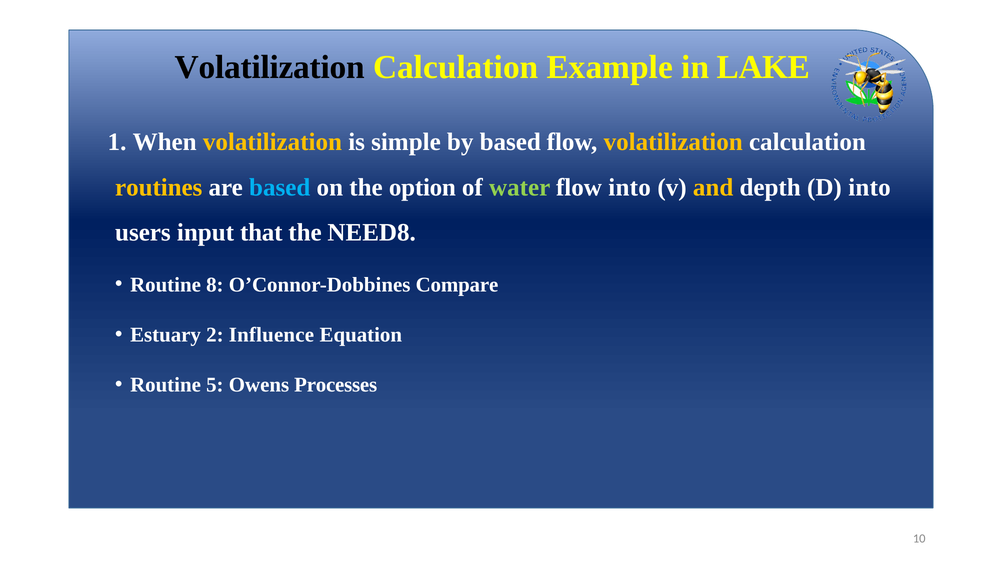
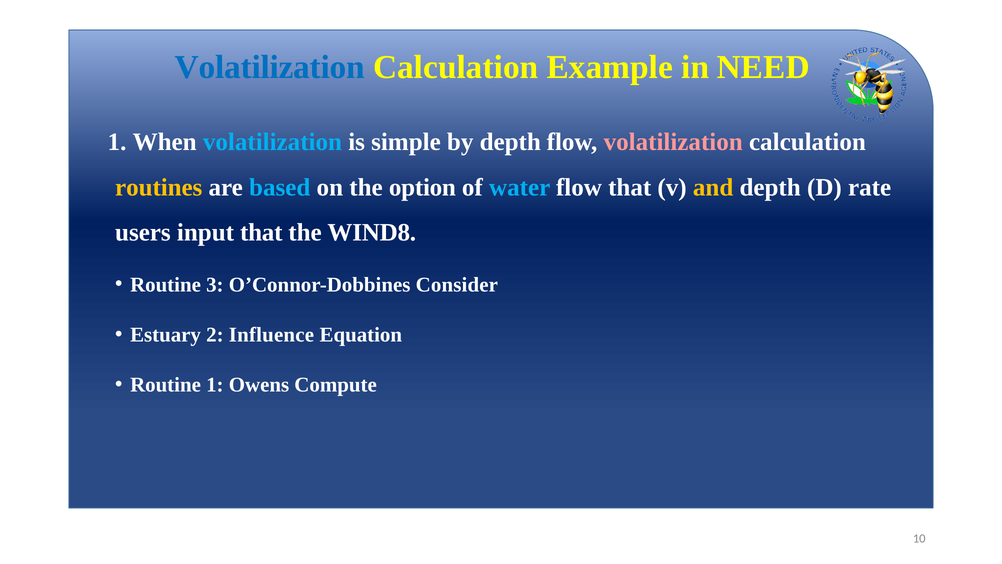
Volatilization at (270, 67) colour: black -> blue
LAKE: LAKE -> NEED
volatilization at (272, 142) colour: yellow -> light blue
by based: based -> depth
volatilization at (673, 142) colour: yellow -> pink
water colour: light green -> light blue
flow into: into -> that
D into: into -> rate
NEED8: NEED8 -> WIND8
8: 8 -> 3
Compare: Compare -> Consider
Routine 5: 5 -> 1
Processes: Processes -> Compute
